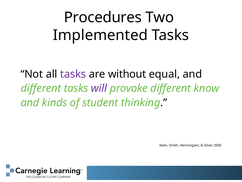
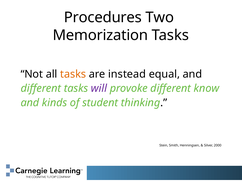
Implemented: Implemented -> Memorization
tasks at (73, 74) colour: purple -> orange
without: without -> instead
